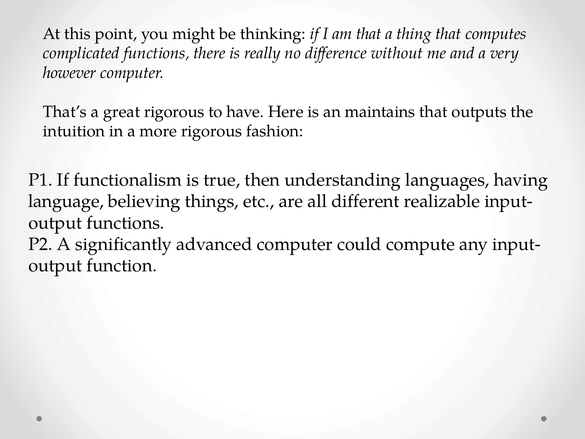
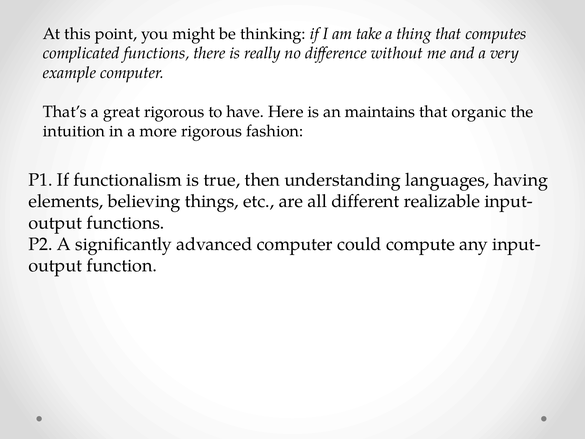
am that: that -> take
however: however -> example
outputs: outputs -> organic
language: language -> elements
